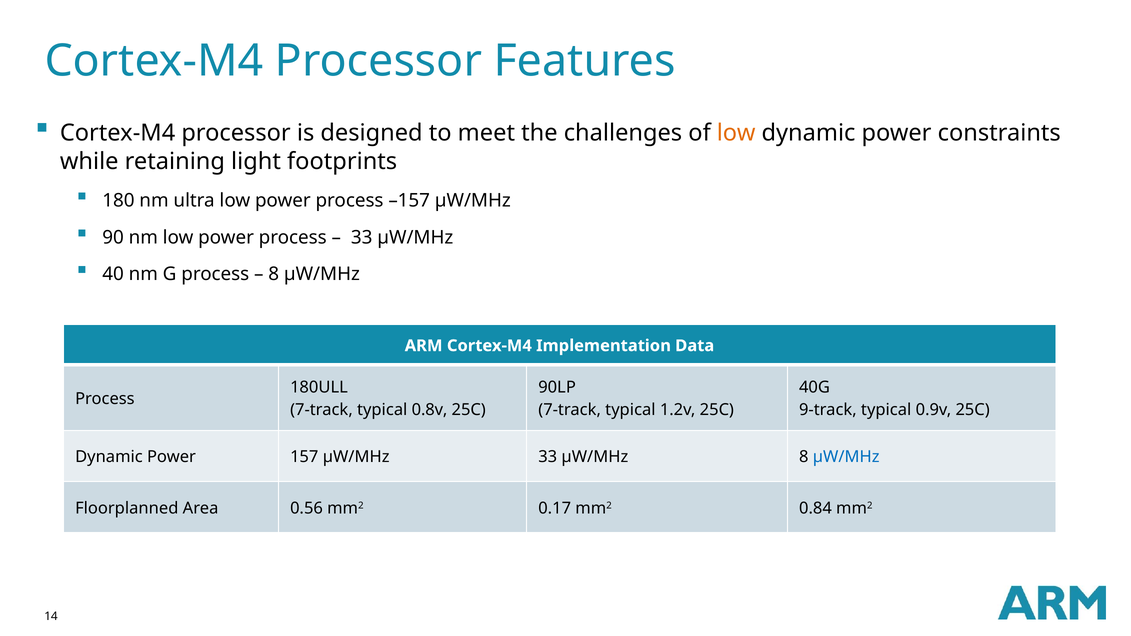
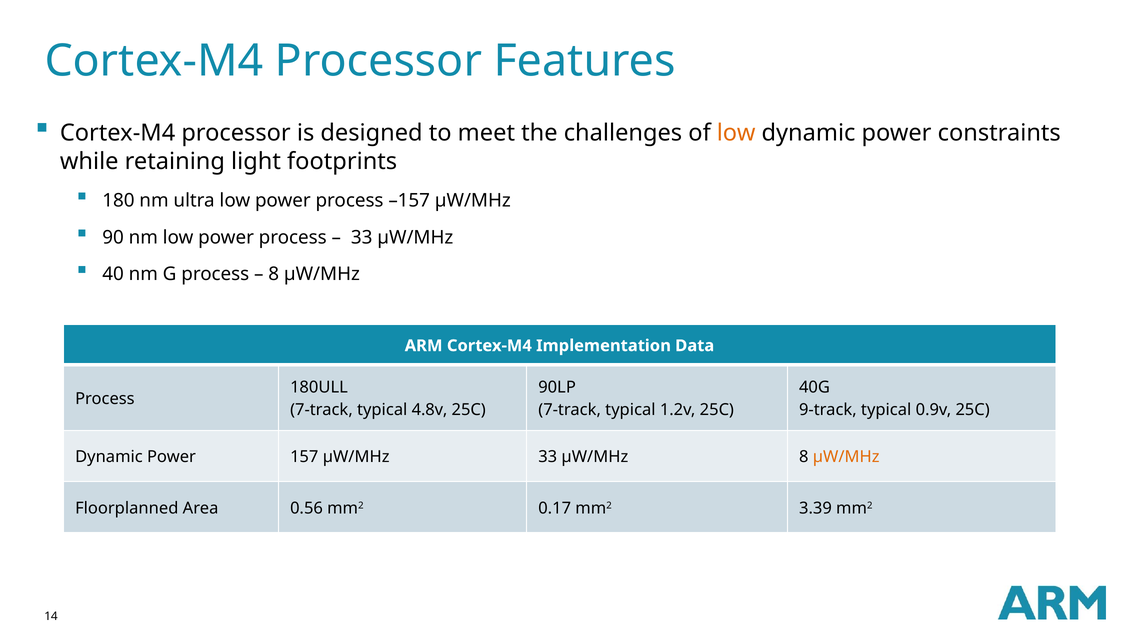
0.8v: 0.8v -> 4.8v
µW/MHz at (846, 457) colour: blue -> orange
0.84: 0.84 -> 3.39
